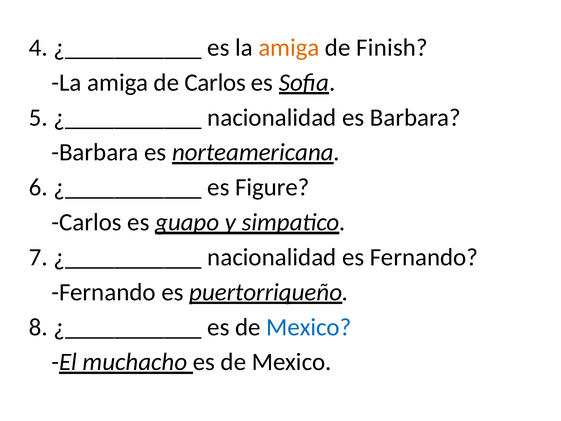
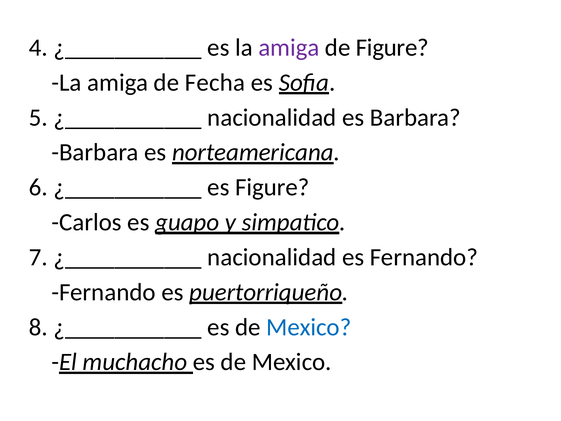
amiga at (289, 48) colour: orange -> purple
de Finish: Finish -> Figure
de Carlos: Carlos -> Fecha
